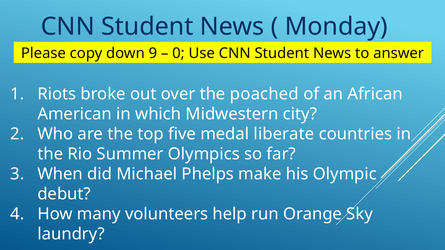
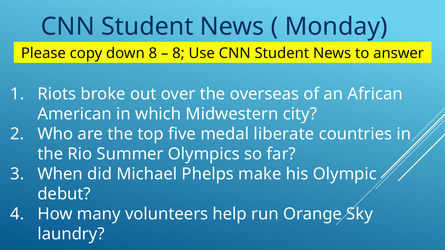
down 9: 9 -> 8
0 at (178, 53): 0 -> 8
poached: poached -> overseas
